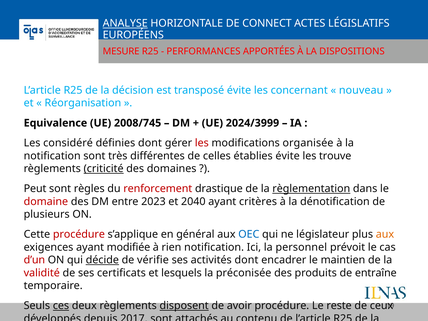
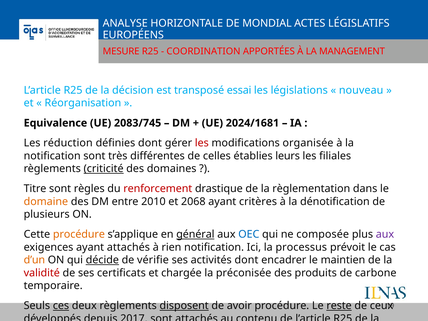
ANALYSE underline: present -> none
CONNECT: CONNECT -> MONDIAL
PERFORMANCES: PERFORMANCES -> COORDINATION
DISPOSITIONS: DISPOSITIONS -> MANAGEMENT
transposé évite: évite -> essai
concernant: concernant -> législations
2008/745: 2008/745 -> 2083/745
2024/3999: 2024/3999 -> 2024/1681
considéré: considéré -> réduction
établies évite: évite -> leurs
trouve: trouve -> filiales
Peut: Peut -> Titre
règlementation underline: present -> none
domaine colour: red -> orange
2023: 2023 -> 2010
2040: 2040 -> 2068
procédure at (79, 234) colour: red -> orange
général underline: none -> present
législateur: législateur -> composée
aux at (385, 234) colour: orange -> purple
ayant modifiée: modifiée -> attachés
personnel: personnel -> processus
d’un colour: red -> orange
lesquels: lesquels -> chargée
entraîne: entraîne -> carbone
reste underline: none -> present
